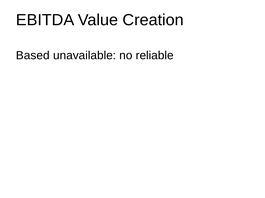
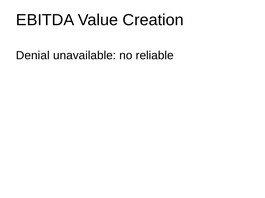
Based: Based -> Denial
